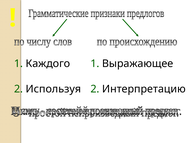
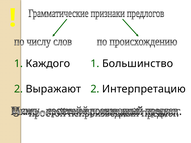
Выражающее: Выражающее -> Большинство
Используя: Используя -> Выражают
